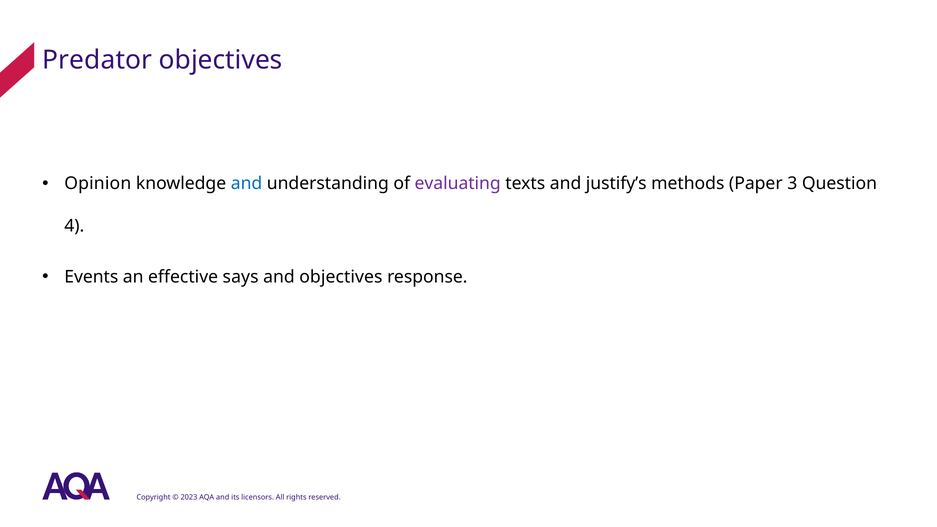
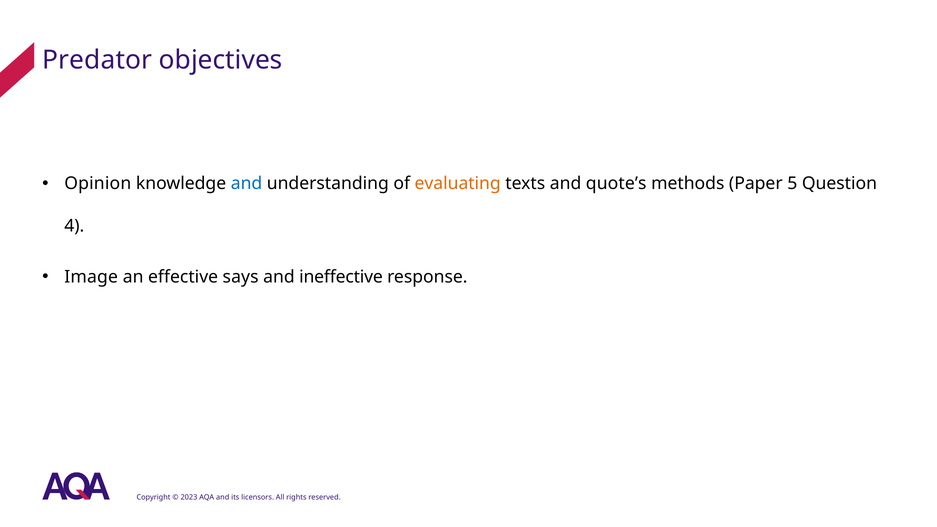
evaluating colour: purple -> orange
justify’s: justify’s -> quote’s
3: 3 -> 5
Events: Events -> Image
and objectives: objectives -> ineffective
